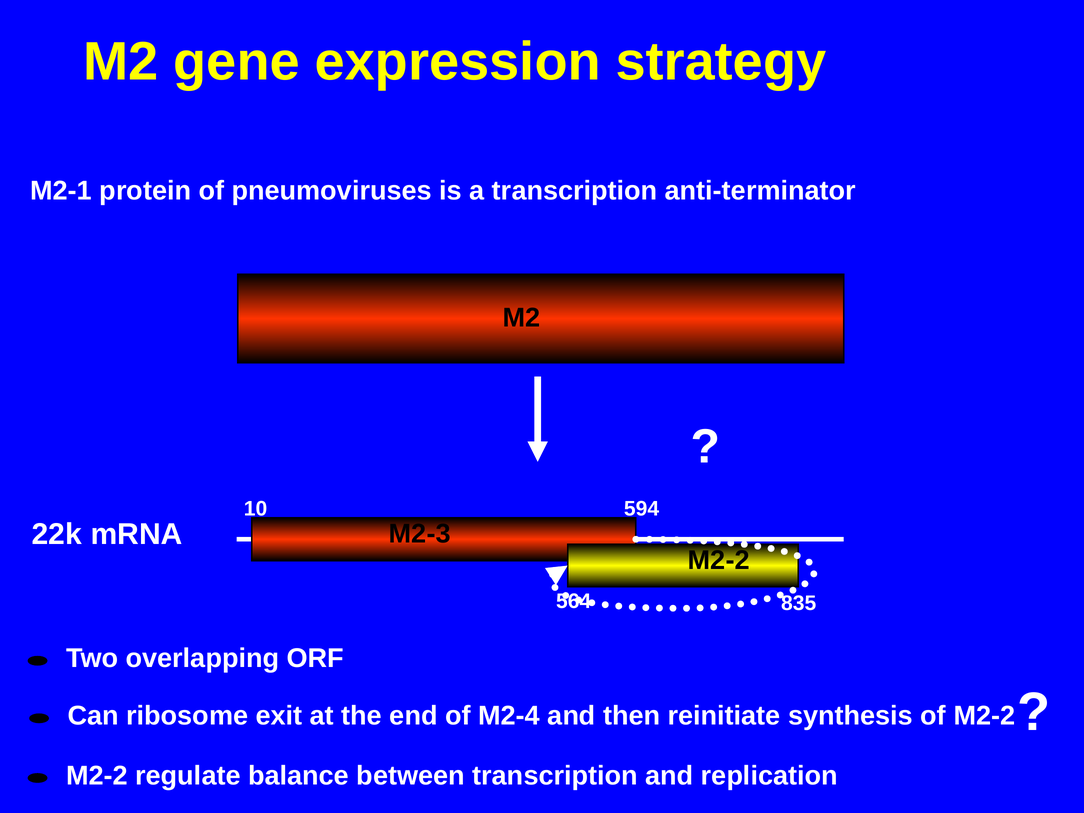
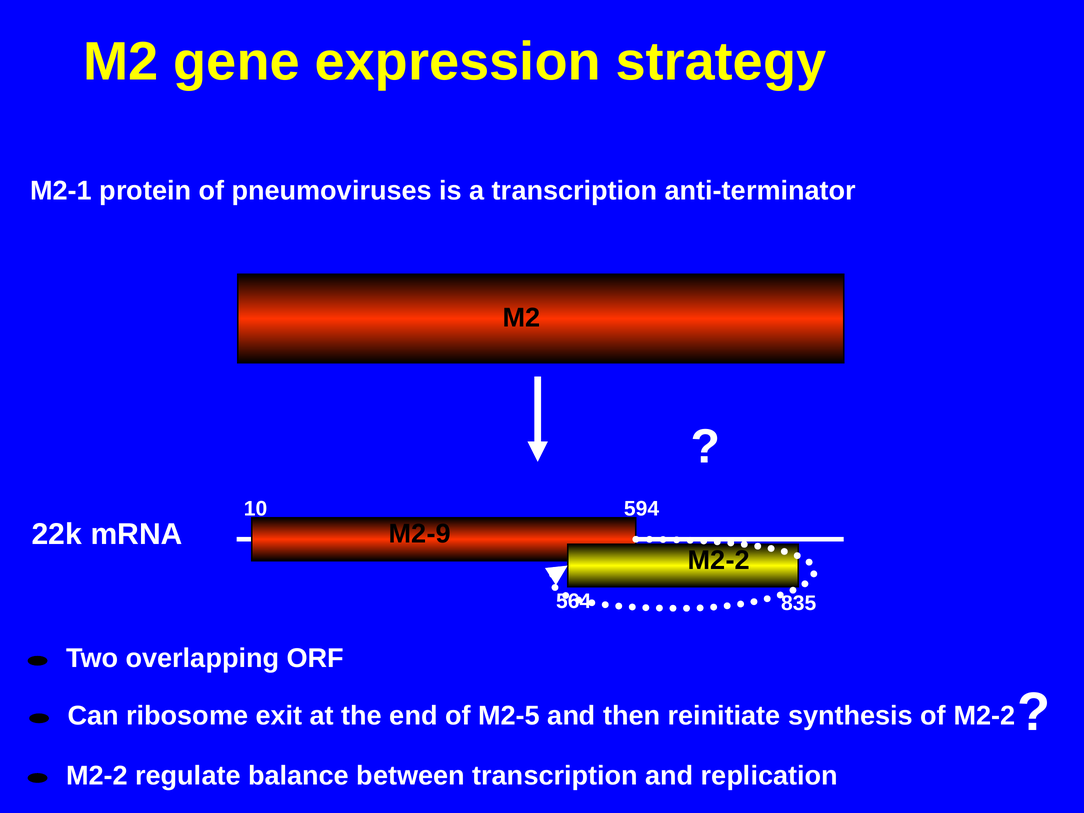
M2-3: M2-3 -> M2-9
M2-4: M2-4 -> M2-5
